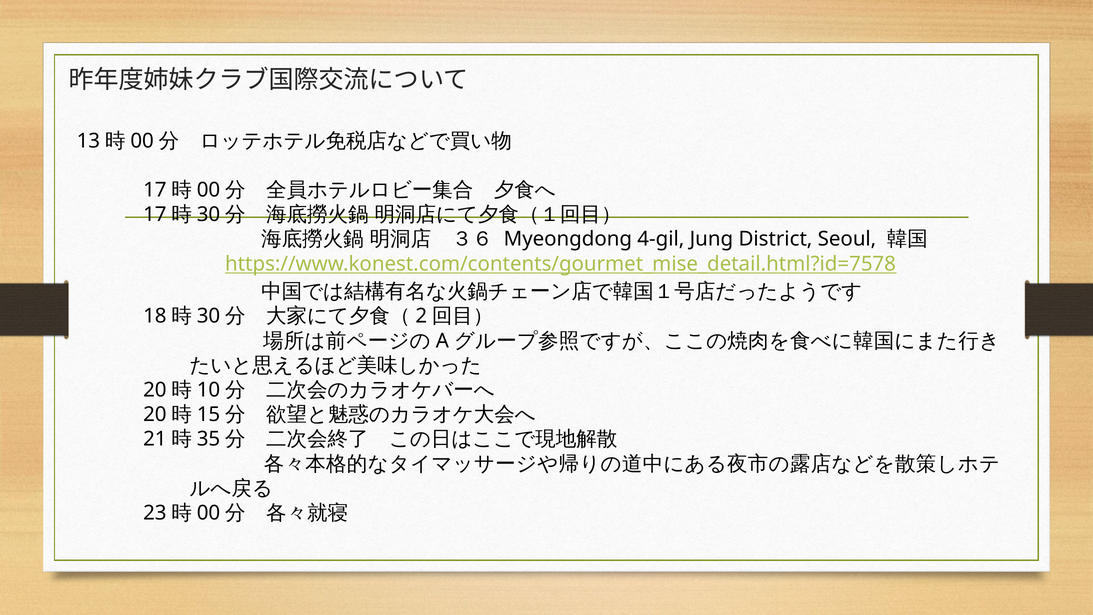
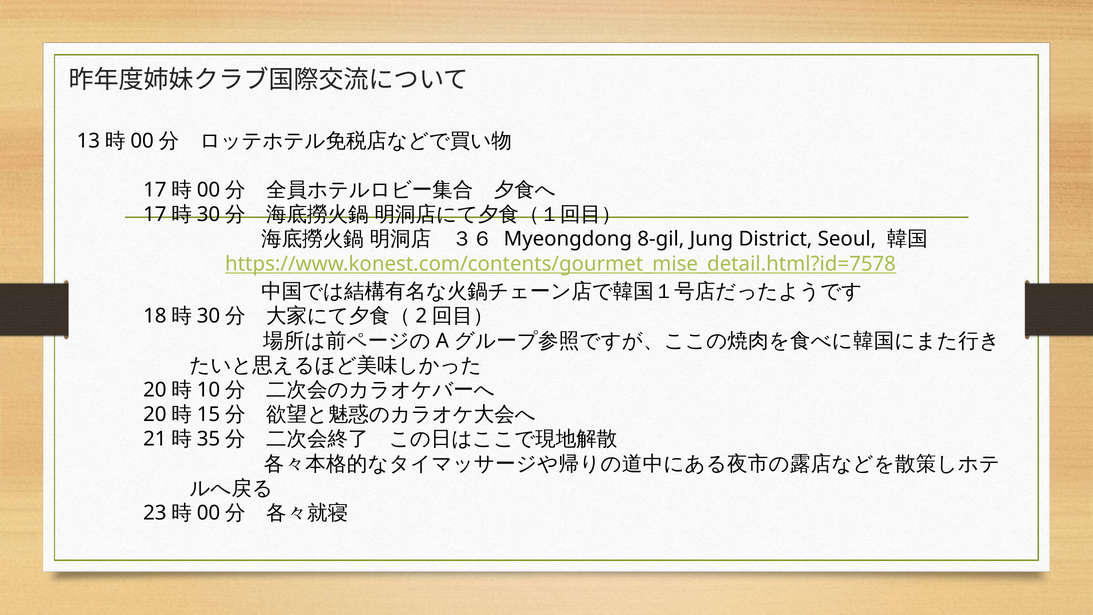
4-gil: 4-gil -> 8-gil
